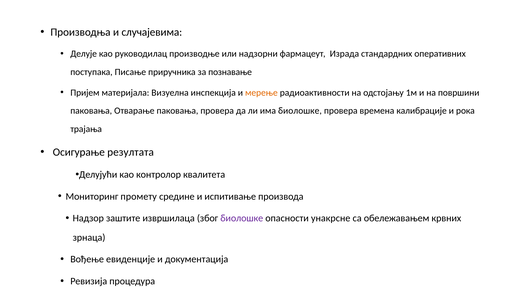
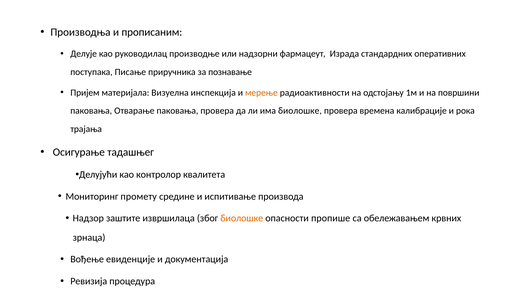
случајевима: случајевима -> прописаним
резултатa: резултатa -> тадашњег
биолошке at (242, 218) colour: purple -> orange
унакрсне: унакрсне -> пропише
